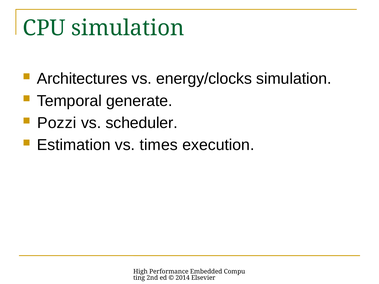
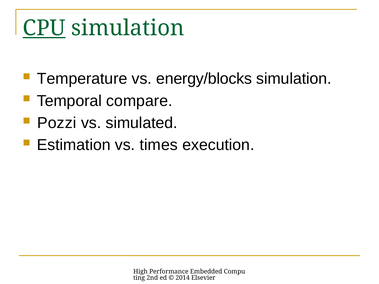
CPU underline: none -> present
Architectures: Architectures -> Temperature
energy/clocks: energy/clocks -> energy/blocks
generate: generate -> compare
scheduler: scheduler -> simulated
